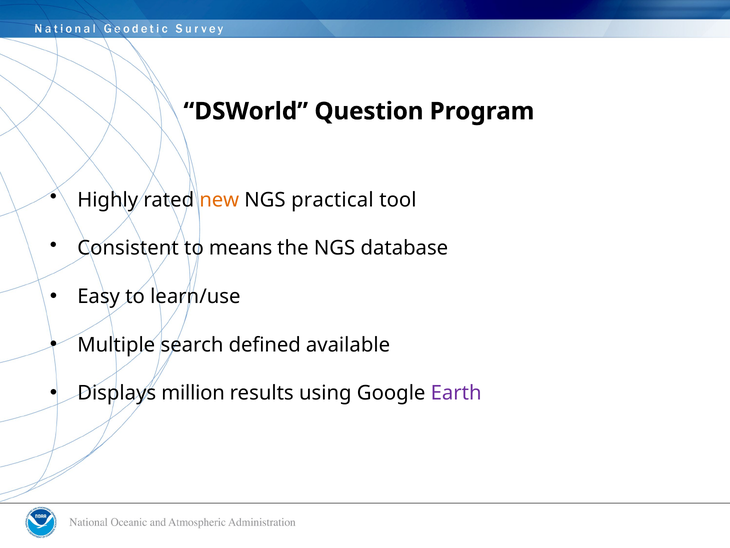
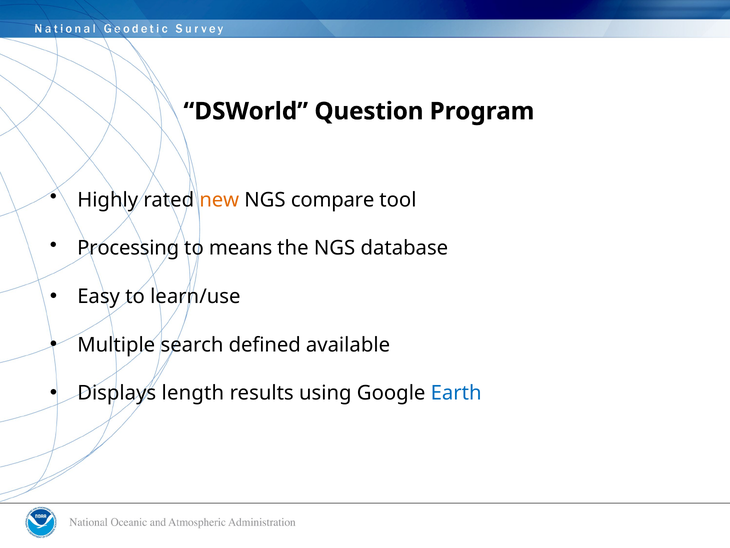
practical: practical -> compare
Consistent: Consistent -> Processing
million: million -> length
Earth colour: purple -> blue
